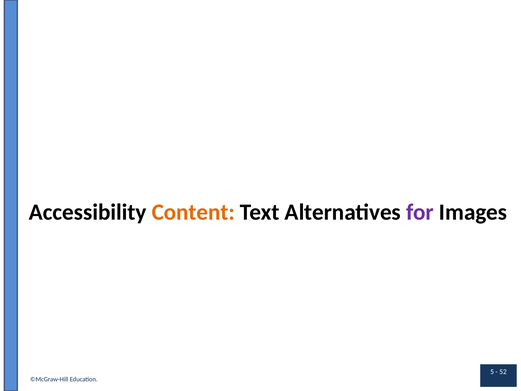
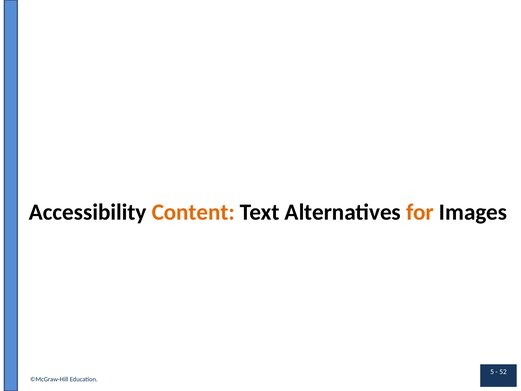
for colour: purple -> orange
